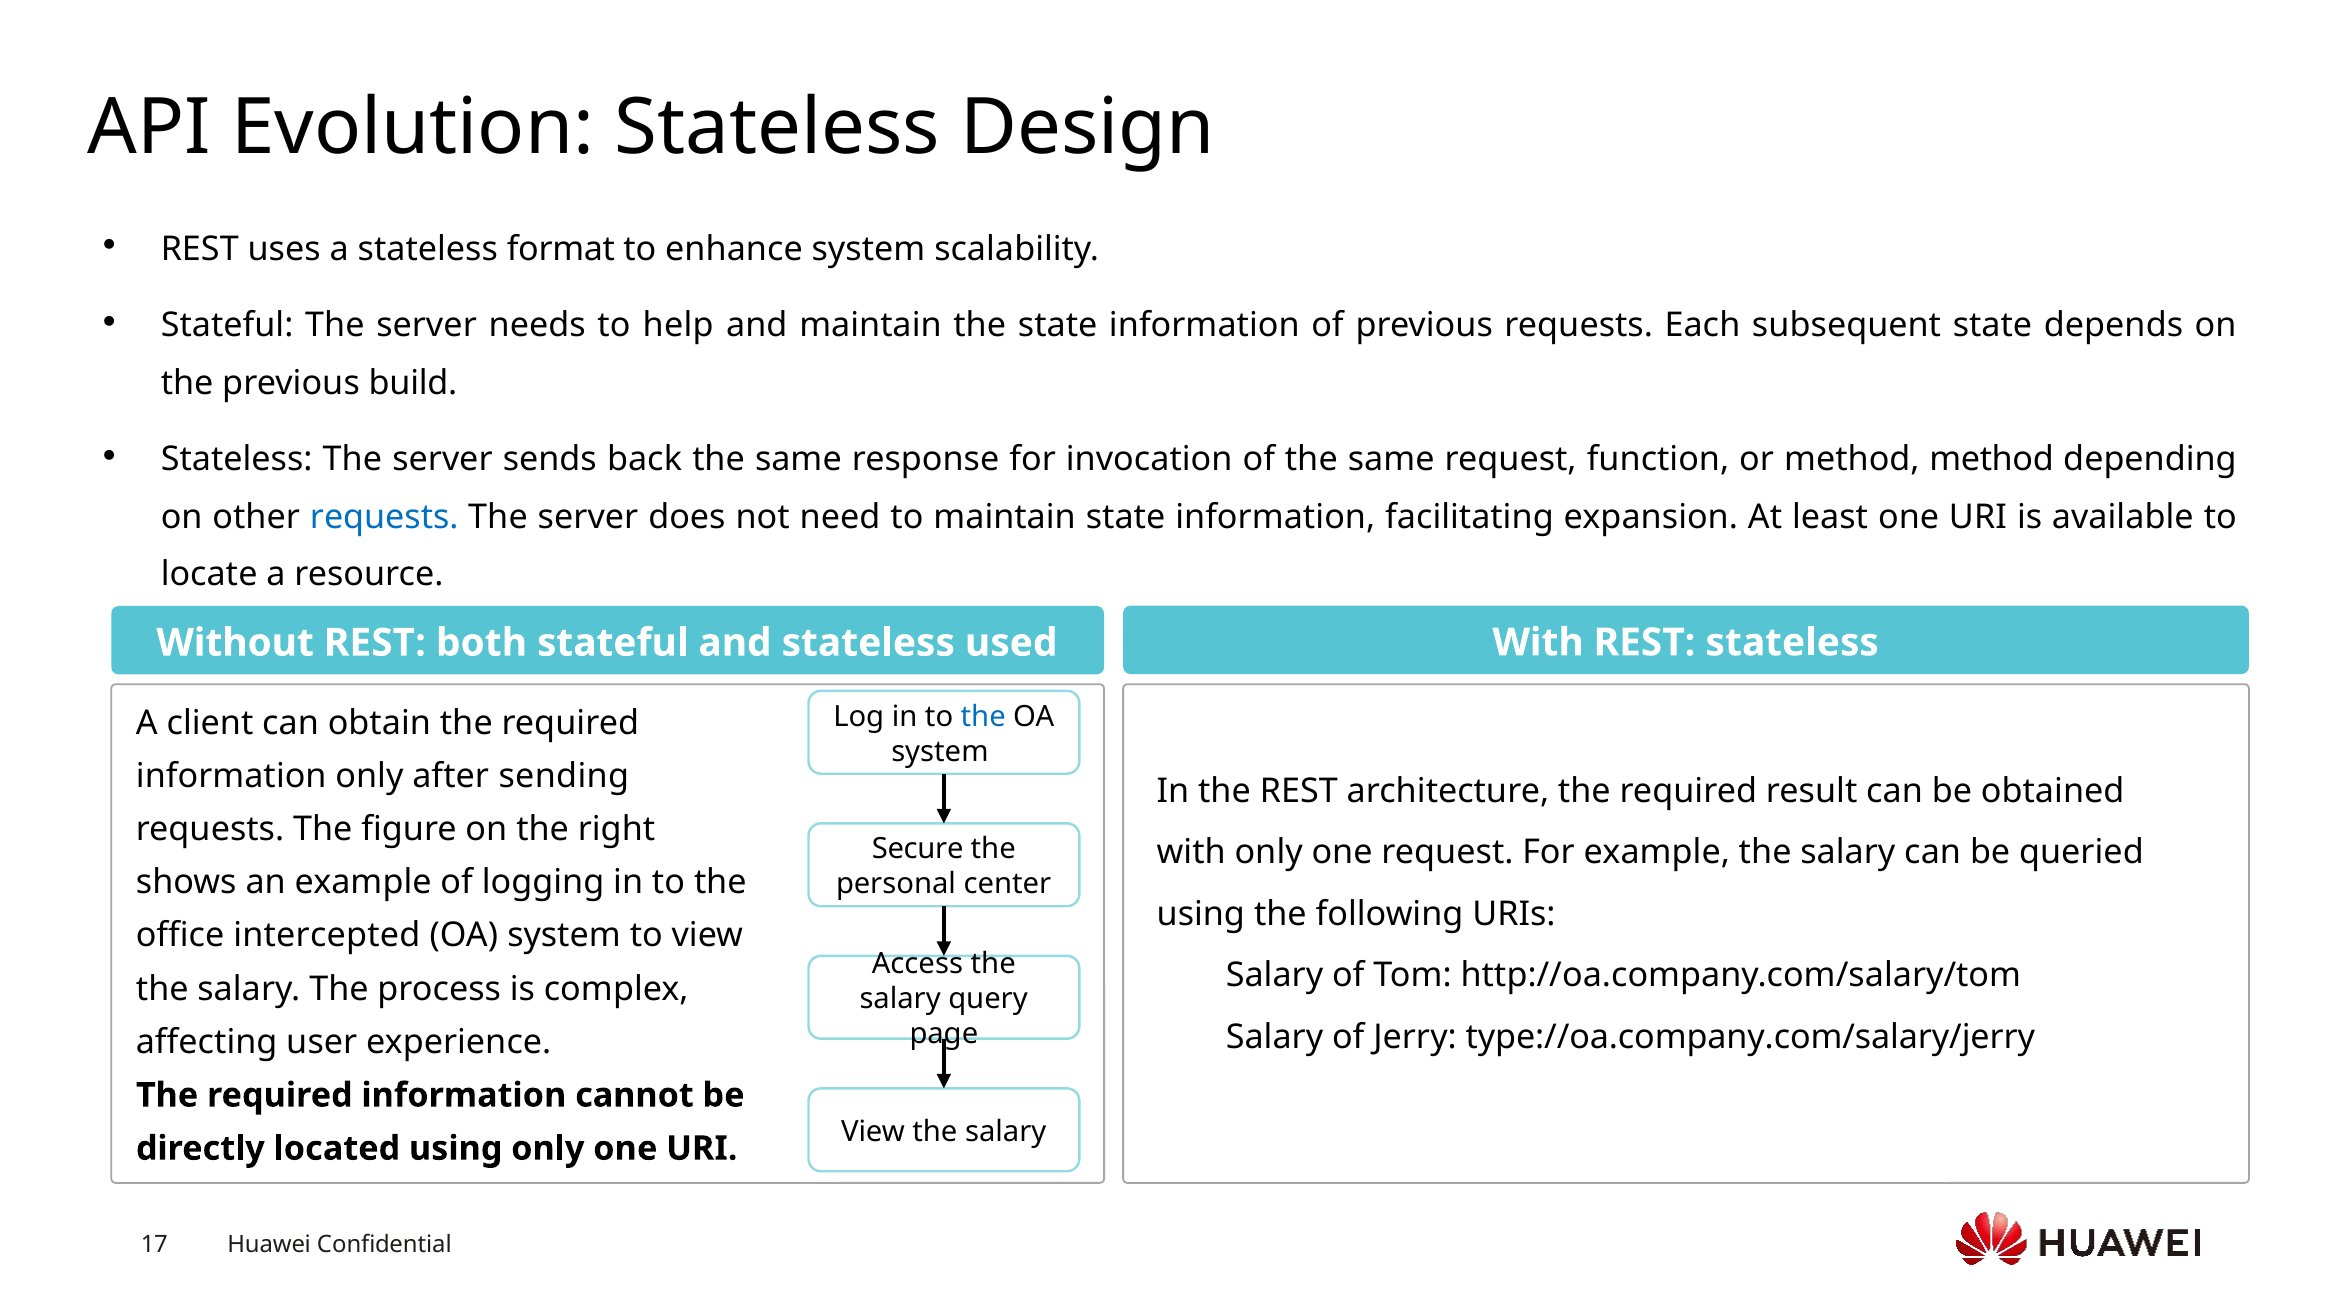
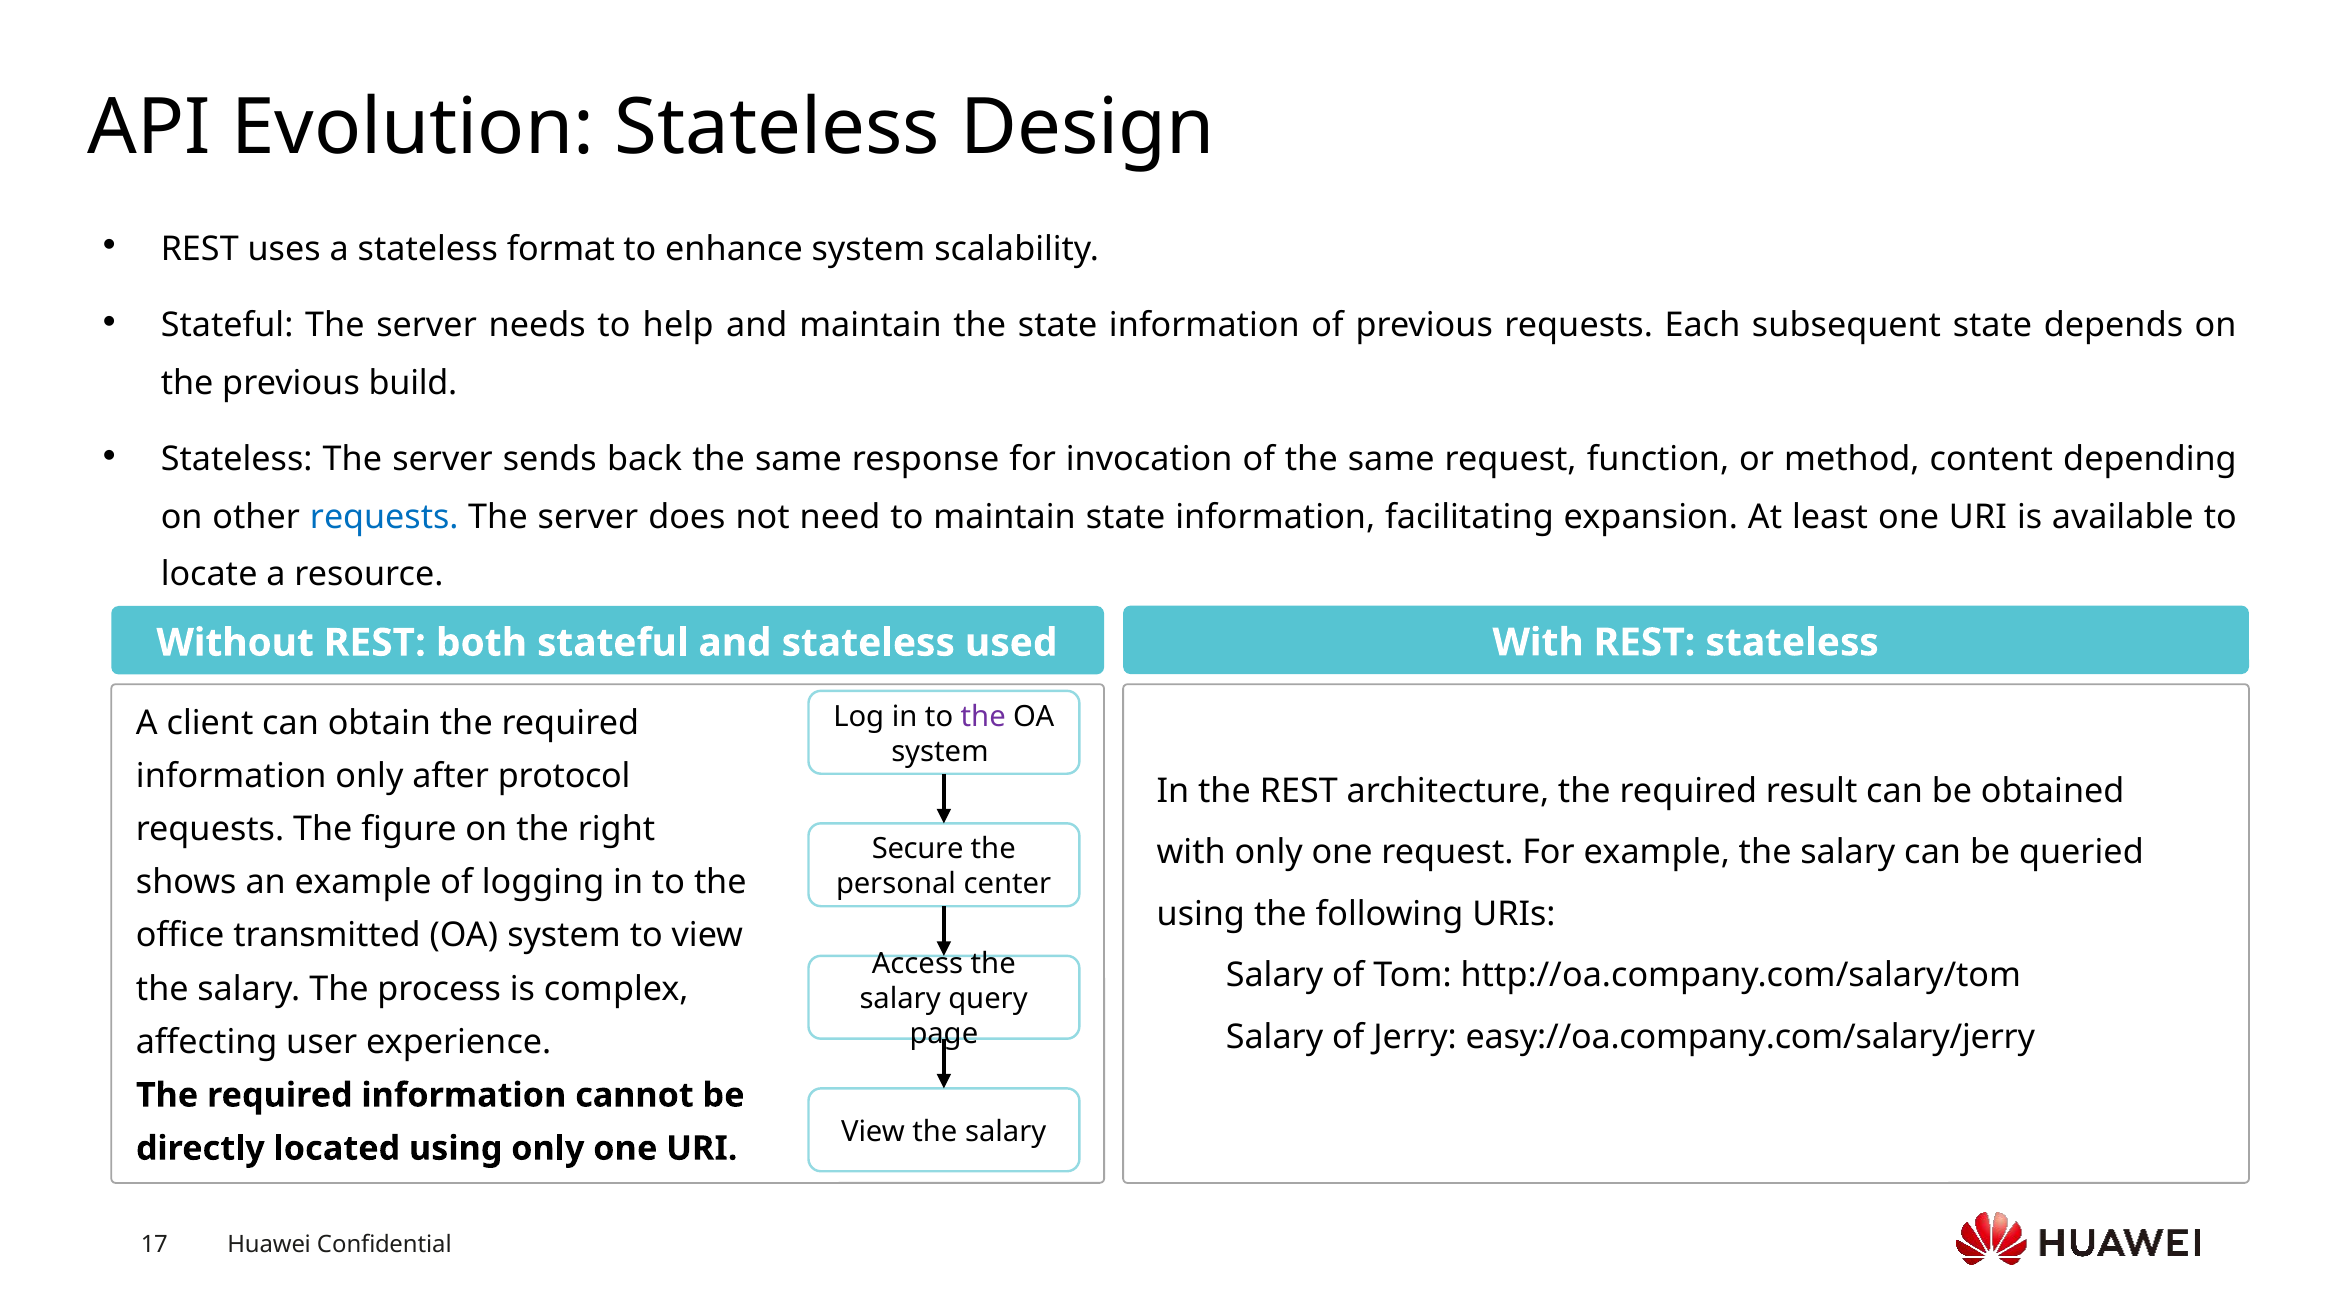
method method: method -> content
the at (983, 717) colour: blue -> purple
sending: sending -> protocol
intercepted: intercepted -> transmitted
type://oa.company.com/salary/jerry: type://oa.company.com/salary/jerry -> easy://oa.company.com/salary/jerry
